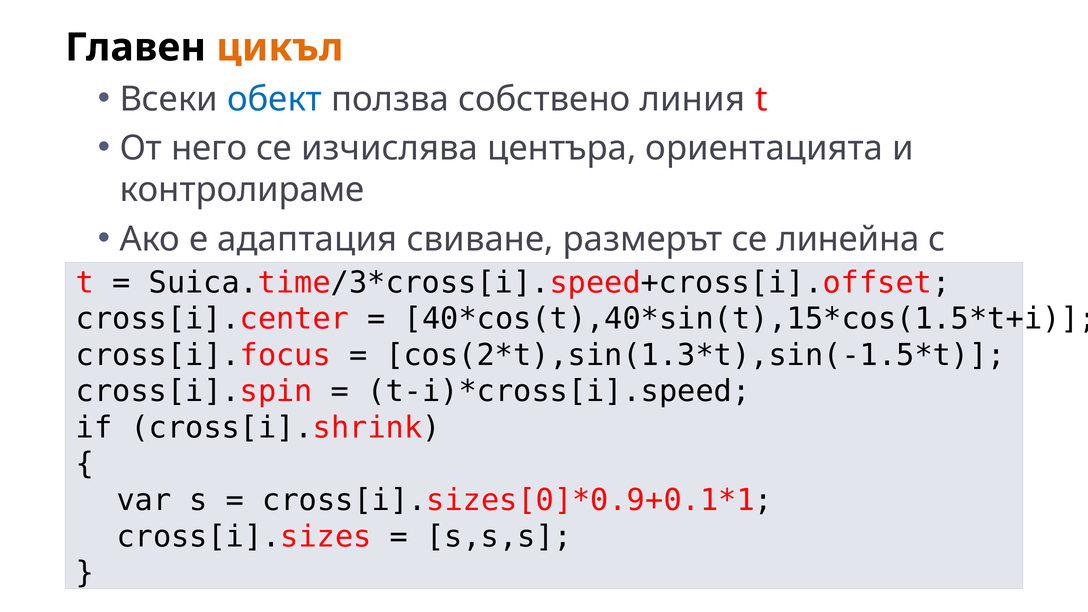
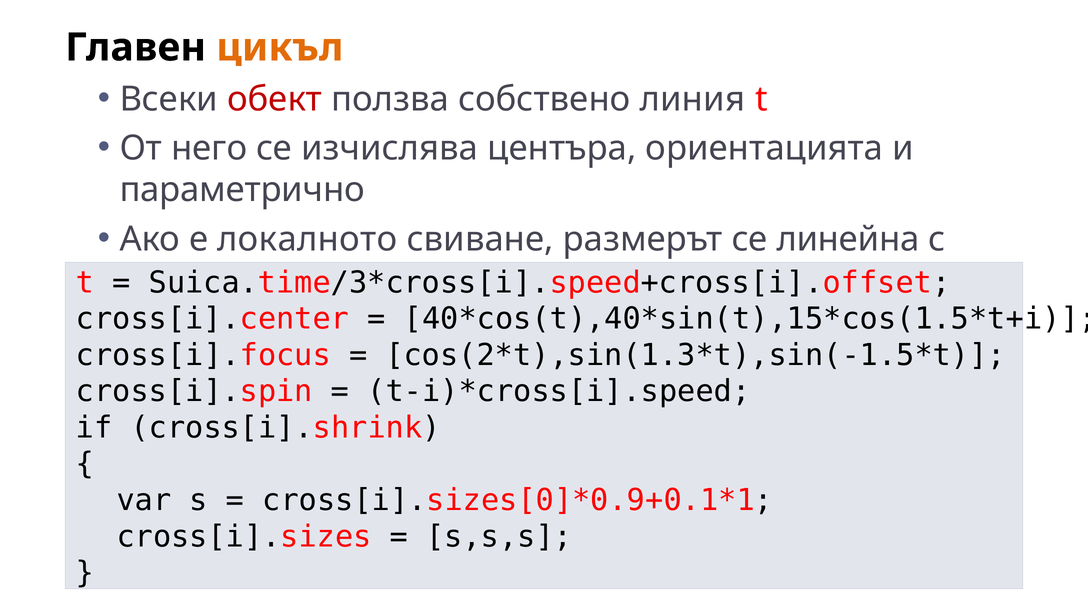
обект colour: blue -> red
контролираме: контролираме -> параметрично
адаптация: адаптация -> локалното
